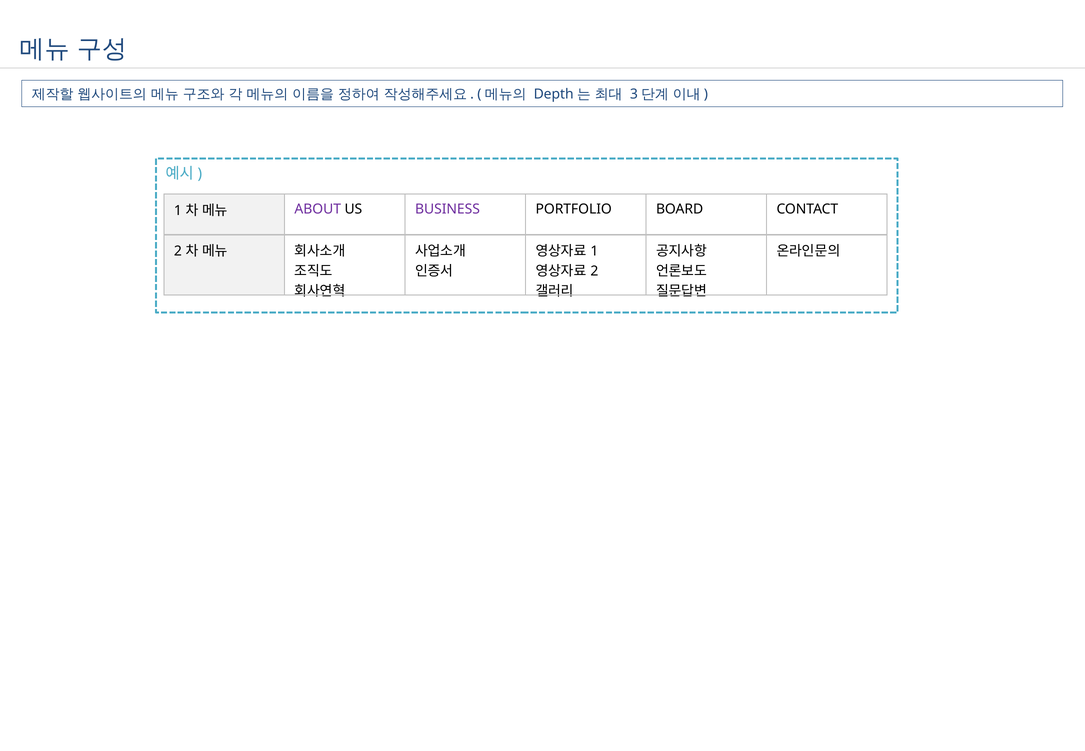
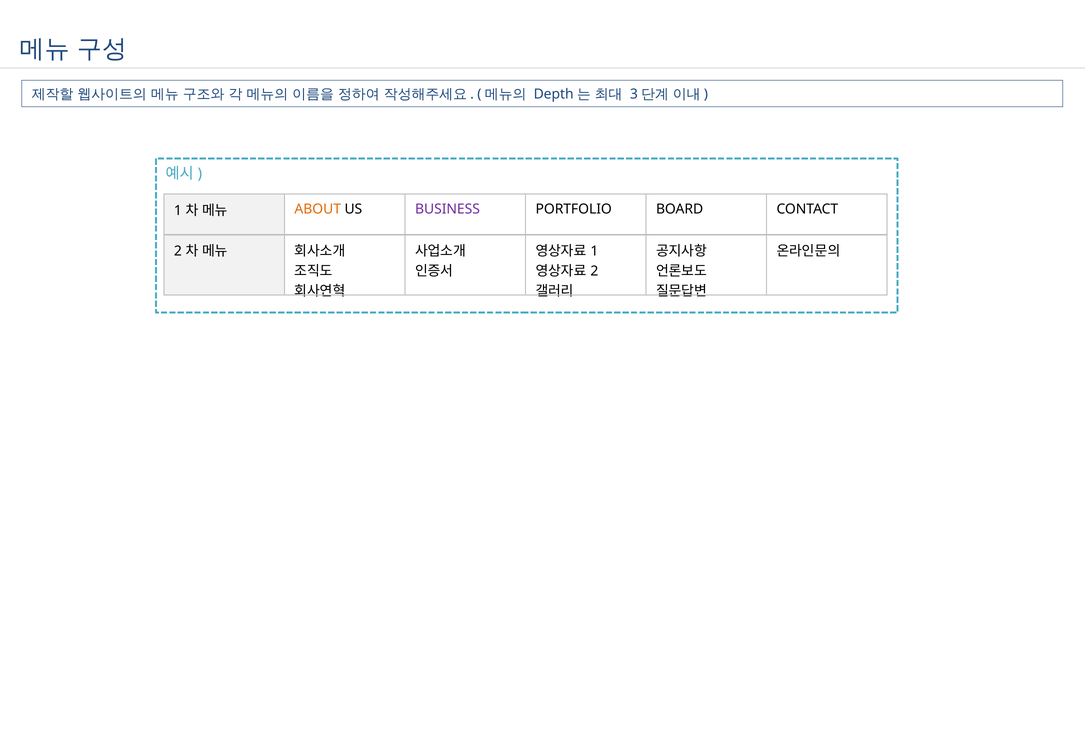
ABOUT colour: purple -> orange
